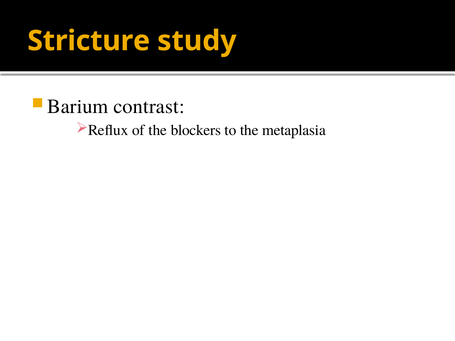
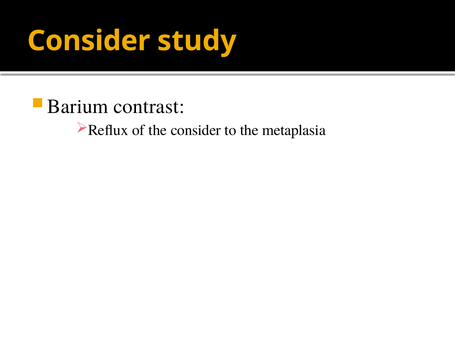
Stricture at (89, 41): Stricture -> Consider
the blockers: blockers -> consider
